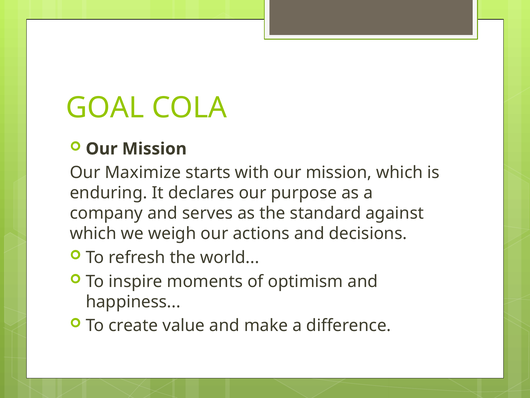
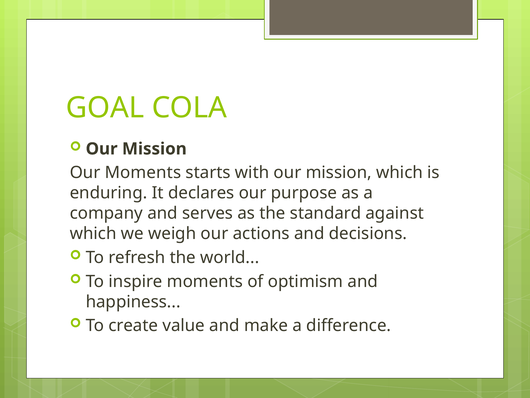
Our Maximize: Maximize -> Moments
